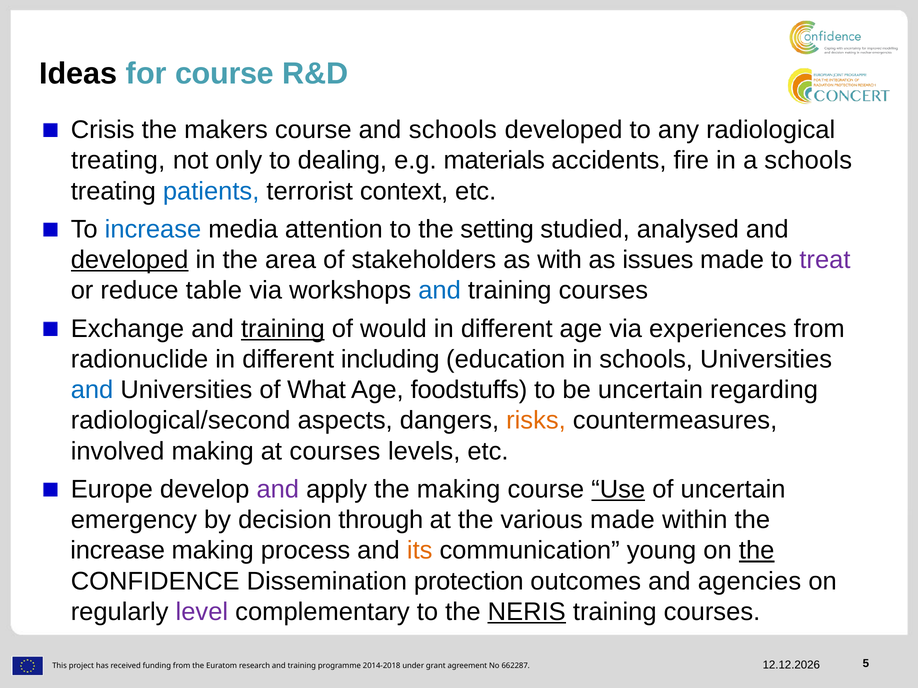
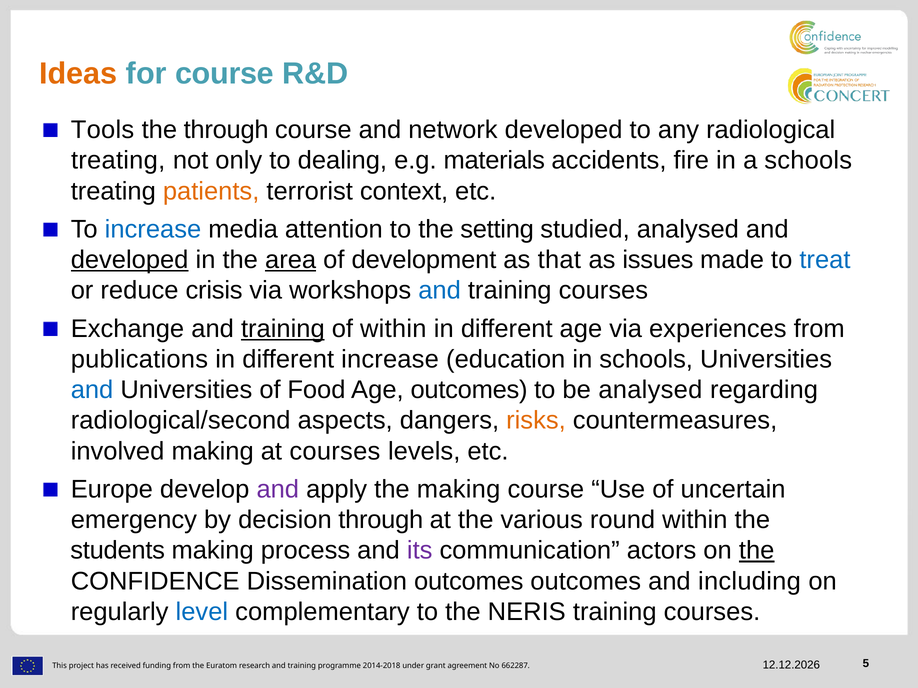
Ideas colour: black -> orange
Crisis: Crisis -> Tools
the makers: makers -> through
and schools: schools -> network
patients colour: blue -> orange
area underline: none -> present
stakeholders: stakeholders -> development
with: with -> that
treat colour: purple -> blue
table: table -> crisis
of would: would -> within
radionuclide: radionuclide -> publications
different including: including -> increase
What: What -> Food
Age foodstuffs: foodstuffs -> outcomes
be uncertain: uncertain -> analysed
Use underline: present -> none
various made: made -> round
increase at (118, 551): increase -> students
its colour: orange -> purple
young: young -> actors
Dissemination protection: protection -> outcomes
agencies: agencies -> including
level colour: purple -> blue
NERIS underline: present -> none
